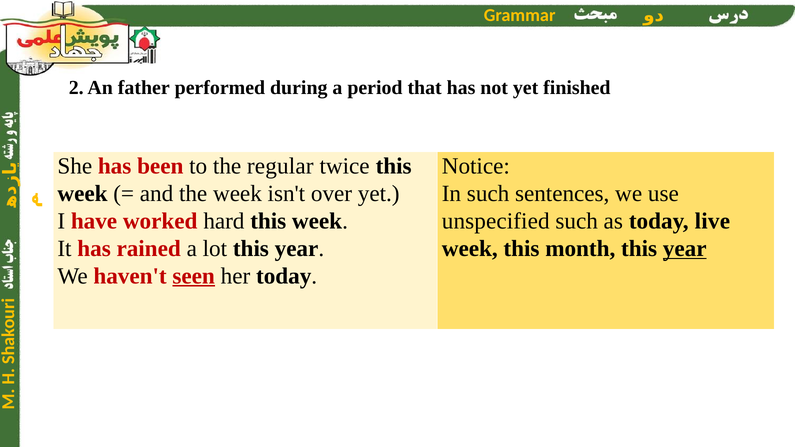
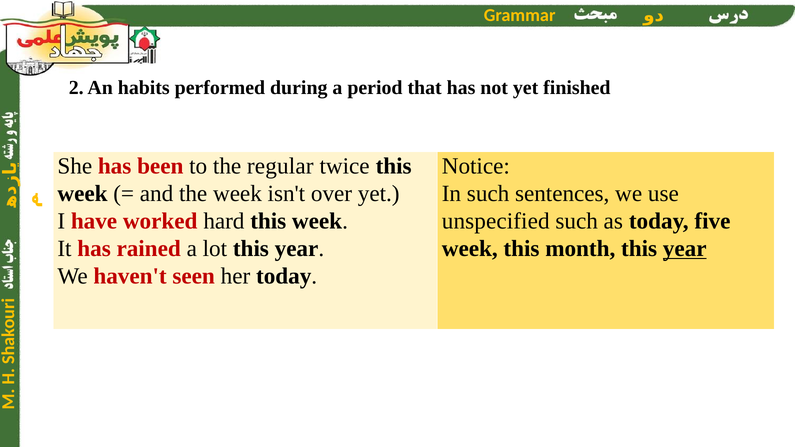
father: father -> habits
live: live -> five
seen underline: present -> none
